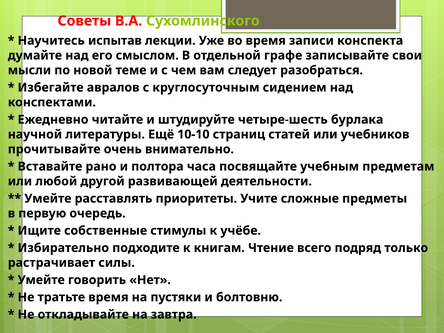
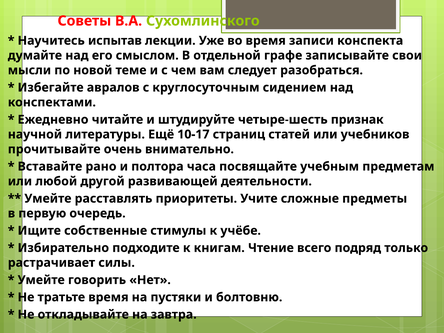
бурлака: бурлака -> признак
10-10: 10-10 -> 10-17
